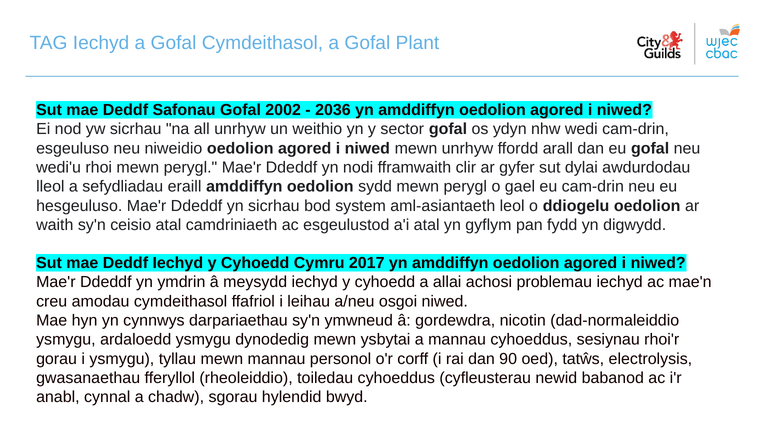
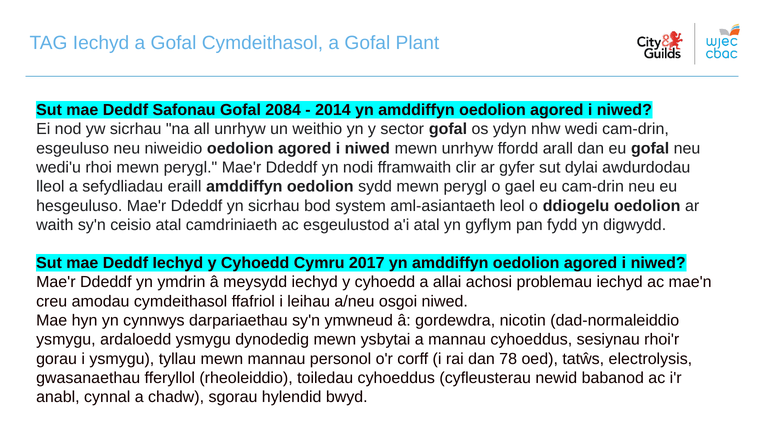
2002: 2002 -> 2084
2036: 2036 -> 2014
90: 90 -> 78
